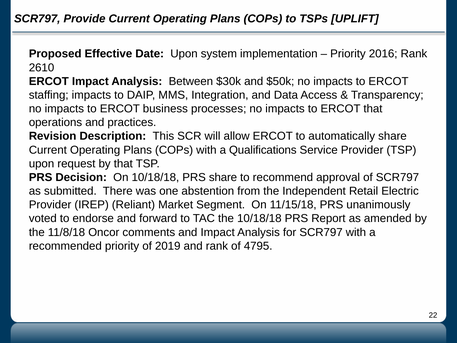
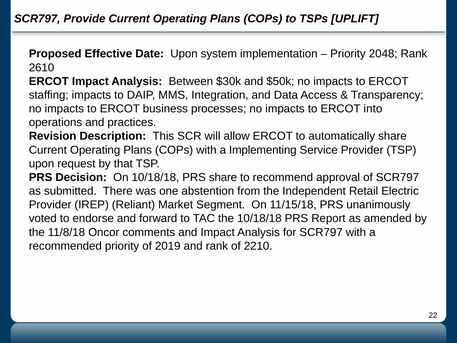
2016: 2016 -> 2048
ERCOT that: that -> into
Qualifications: Qualifications -> Implementing
4795: 4795 -> 2210
